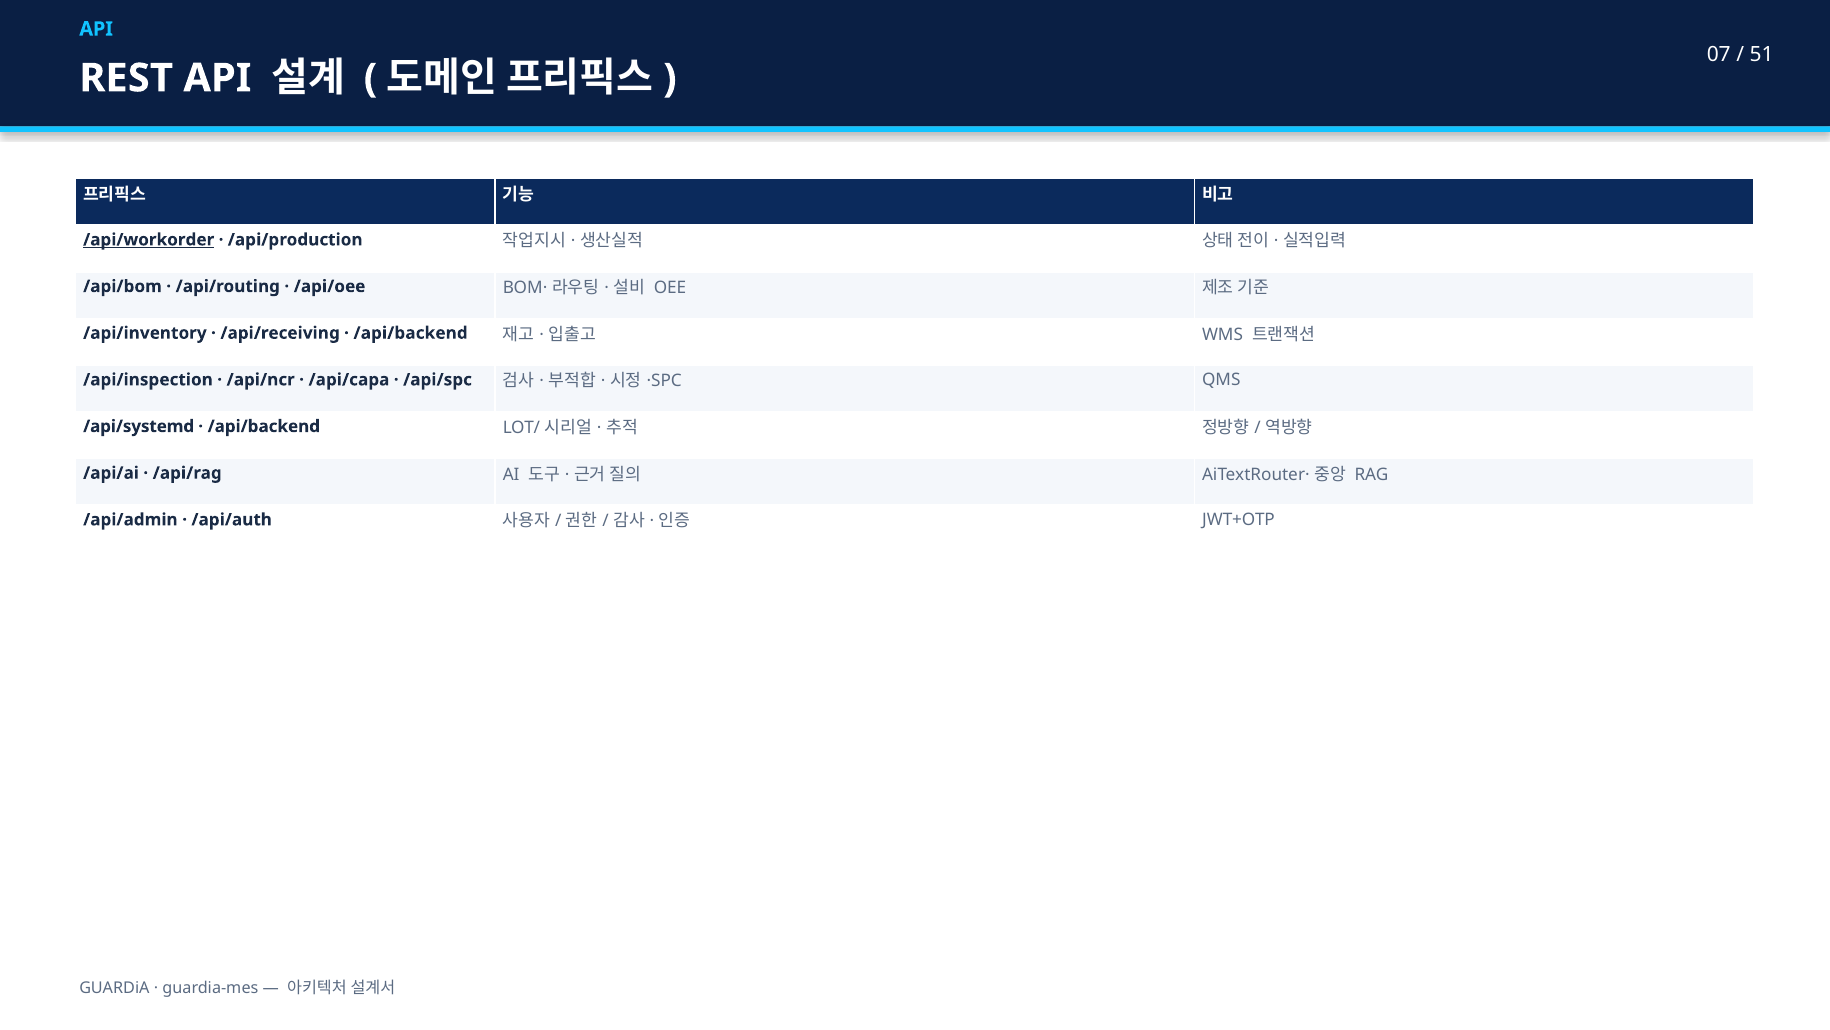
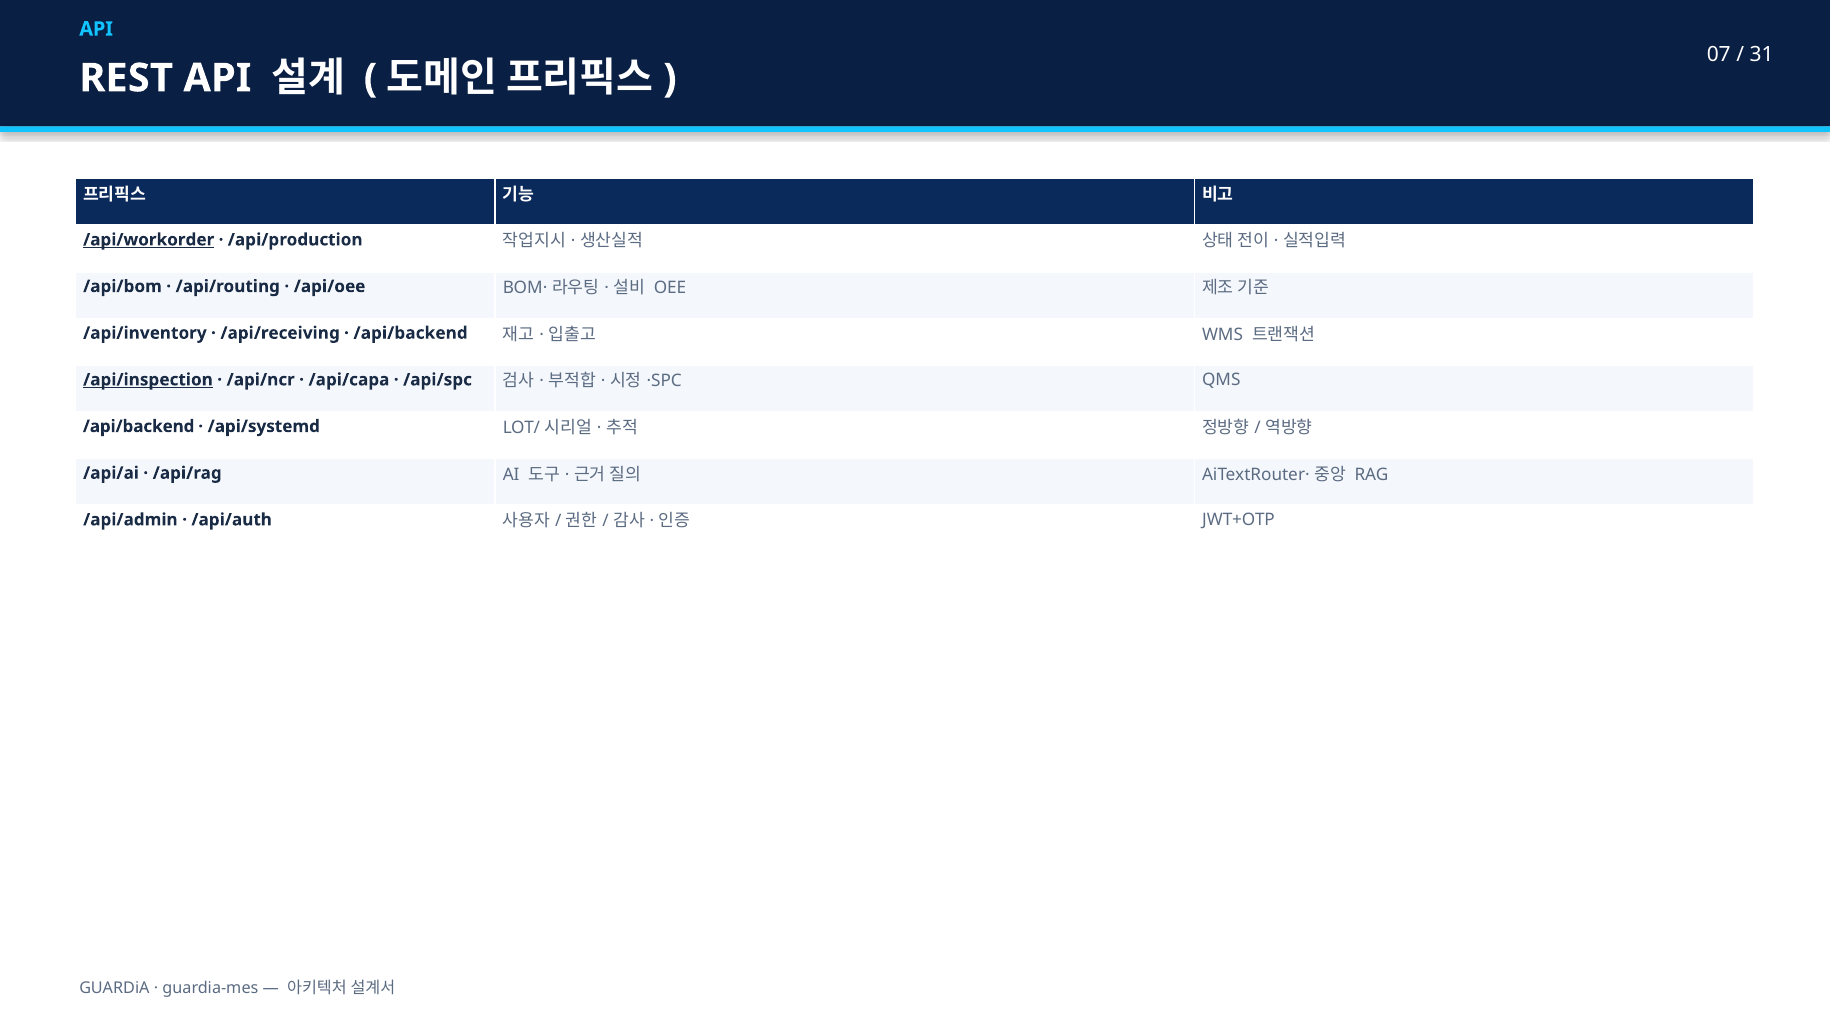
51: 51 -> 31
/api/inspection underline: none -> present
/api/systemd at (139, 426): /api/systemd -> /api/backend
/api/backend at (264, 426): /api/backend -> /api/systemd
